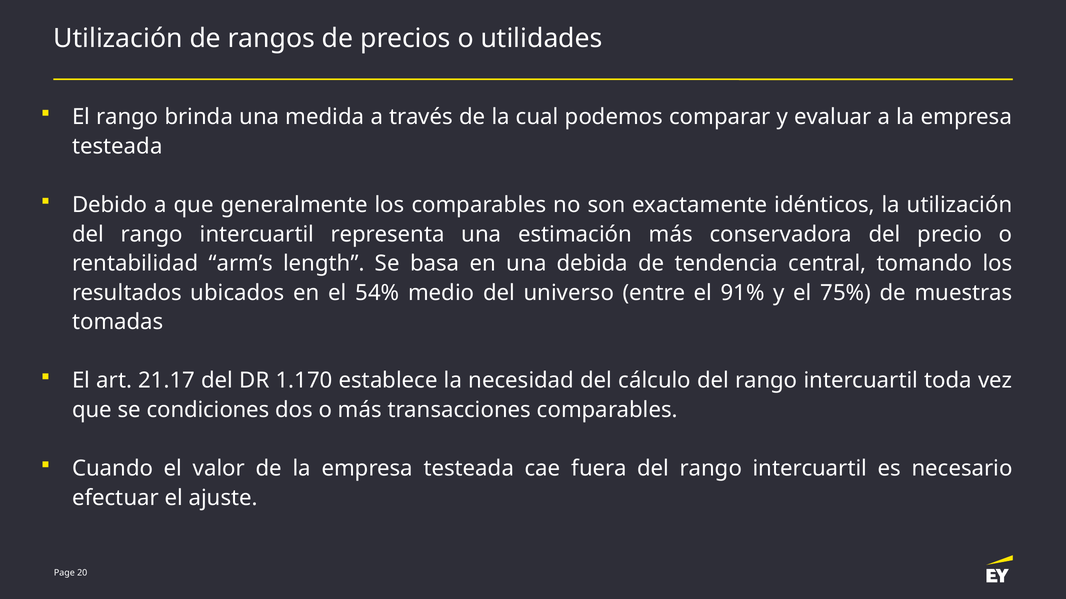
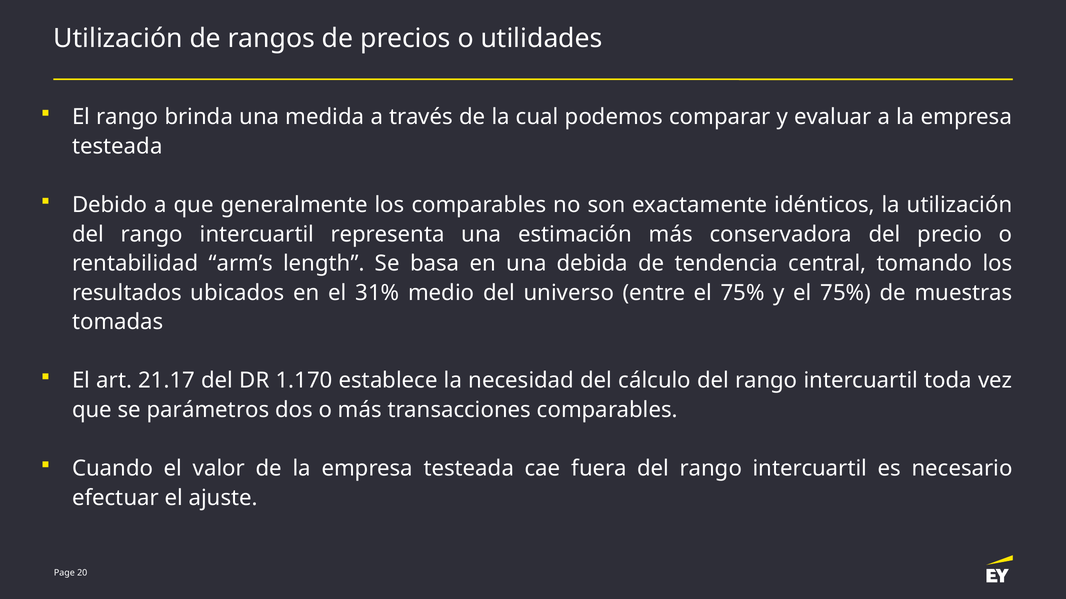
54%: 54% -> 31%
entre el 91%: 91% -> 75%
condiciones: condiciones -> parámetros
